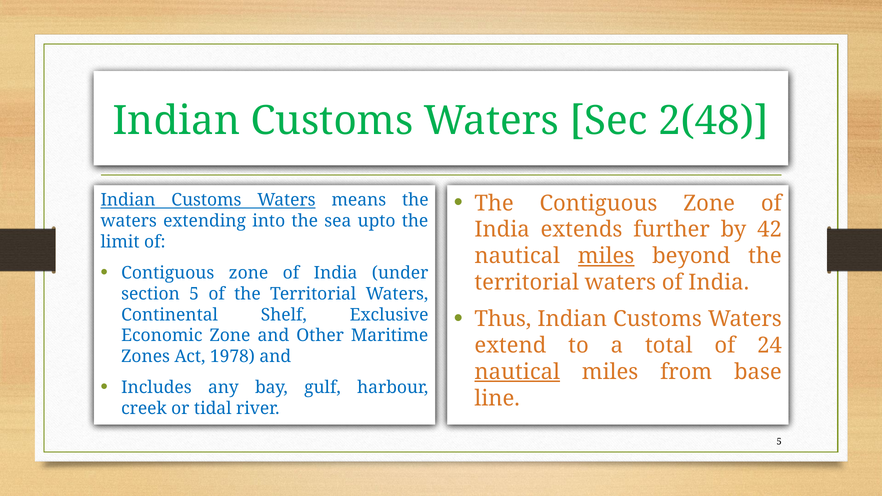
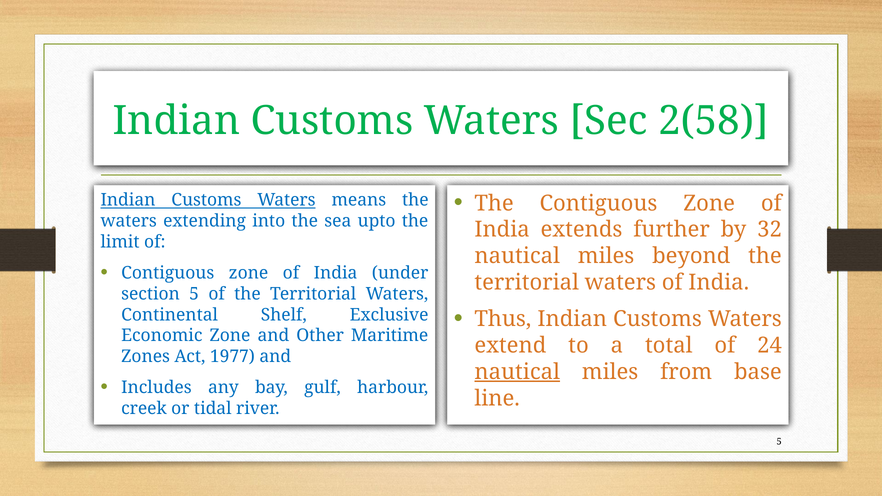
2(48: 2(48 -> 2(58
42: 42 -> 32
miles at (606, 256) underline: present -> none
1978: 1978 -> 1977
